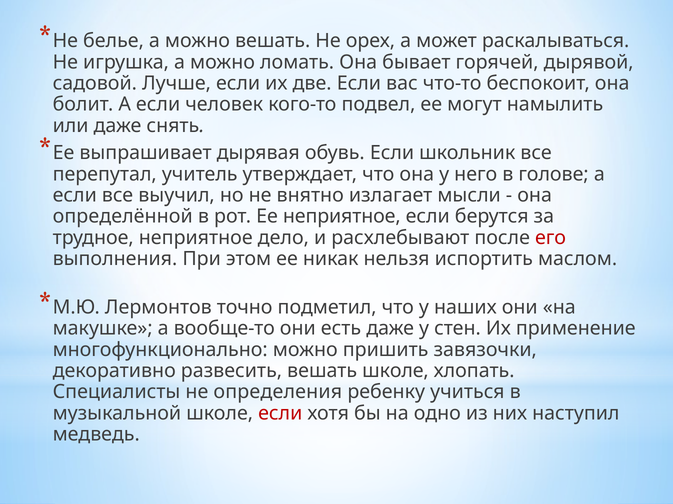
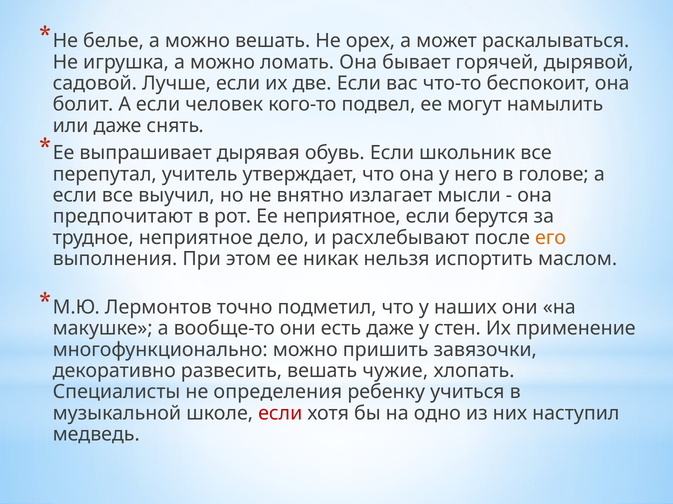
определённой: определённой -> предпочитают
его colour: red -> orange
вешать школе: школе -> чужие
